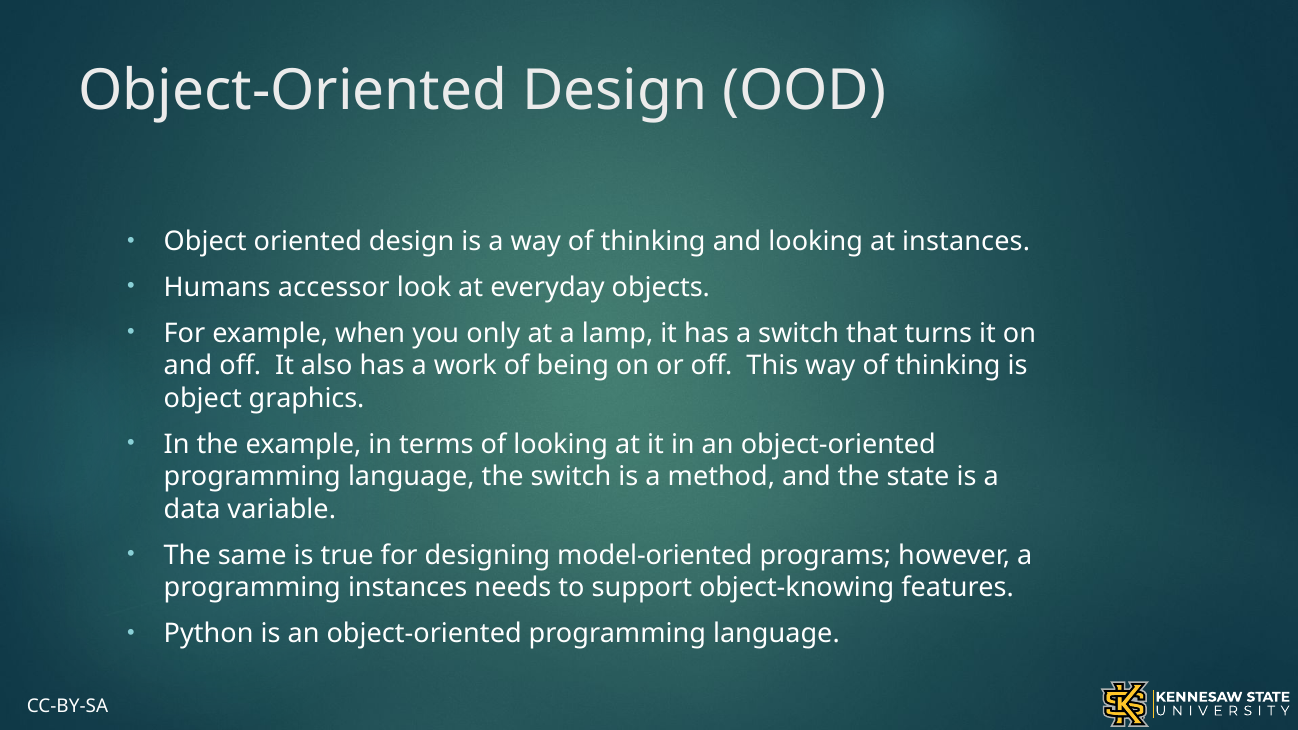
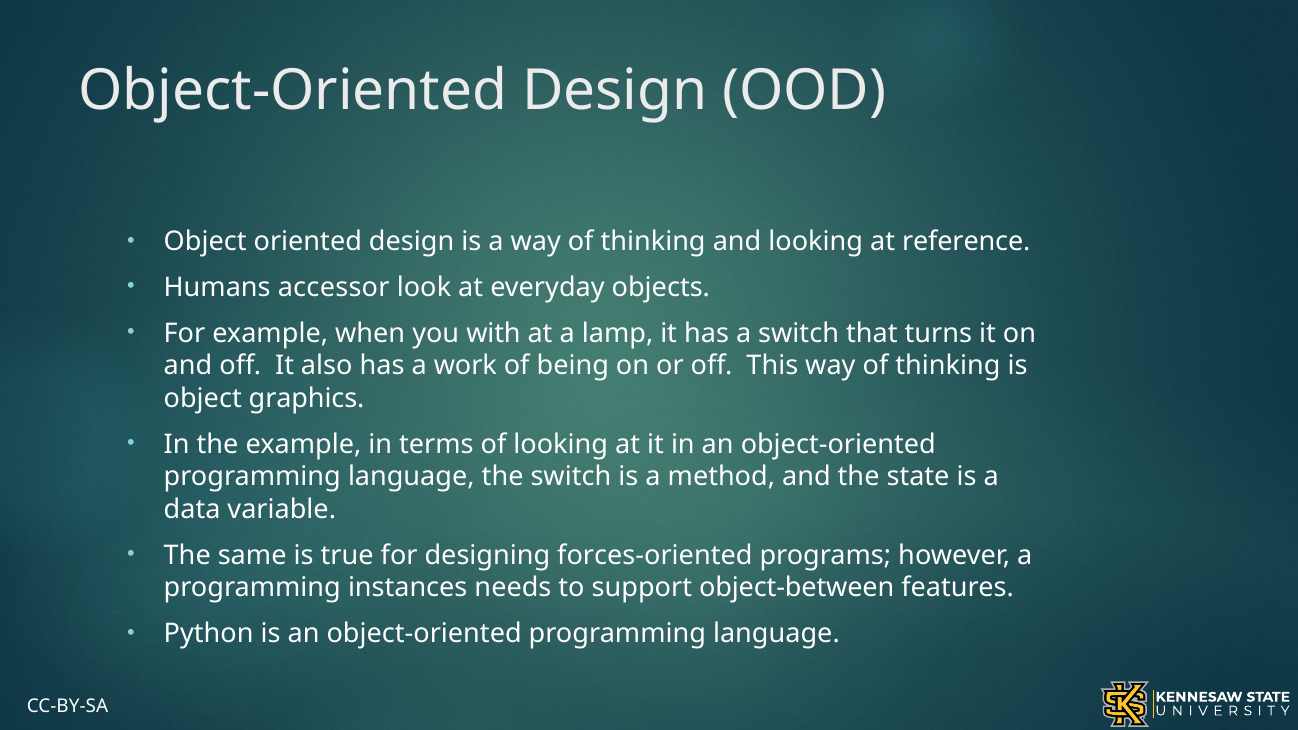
at instances: instances -> reference
only: only -> with
model-oriented: model-oriented -> forces-oriented
object-knowing: object-knowing -> object-between
